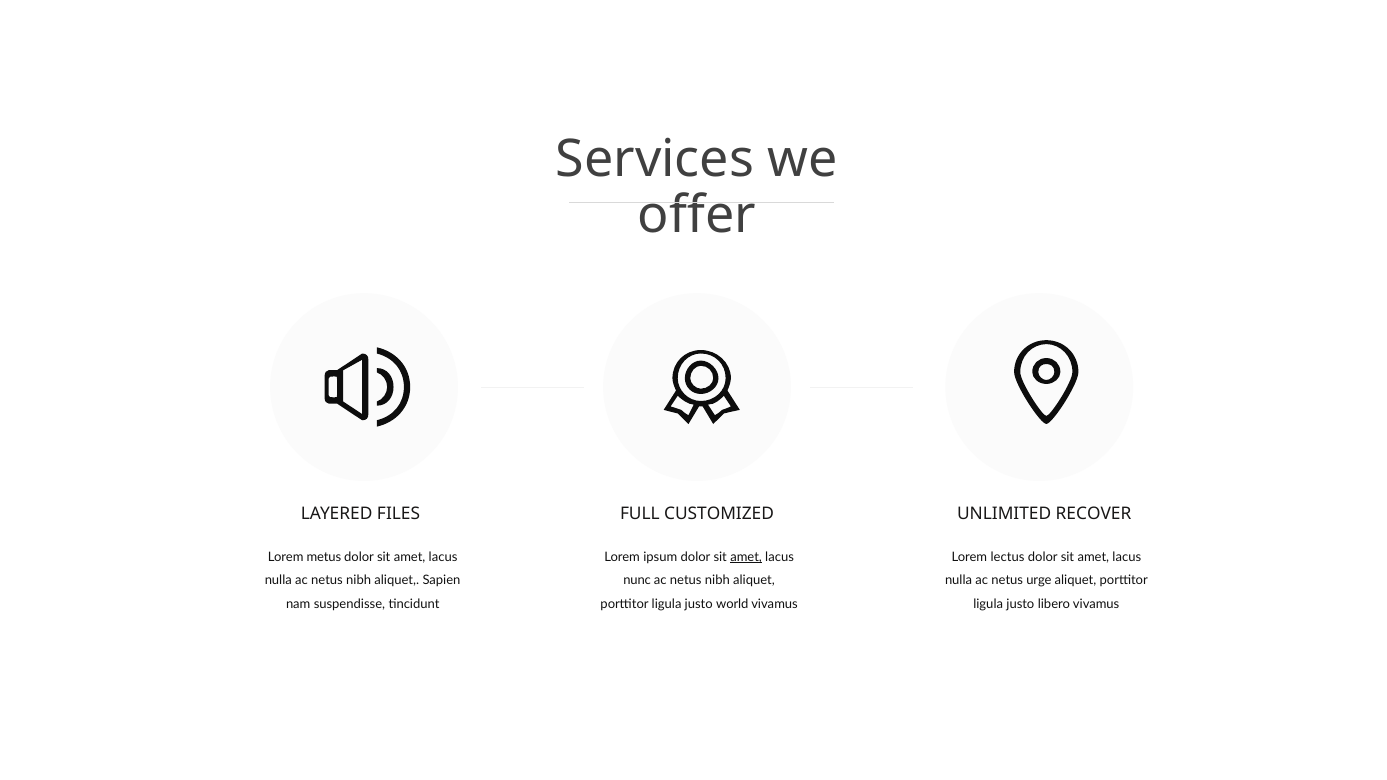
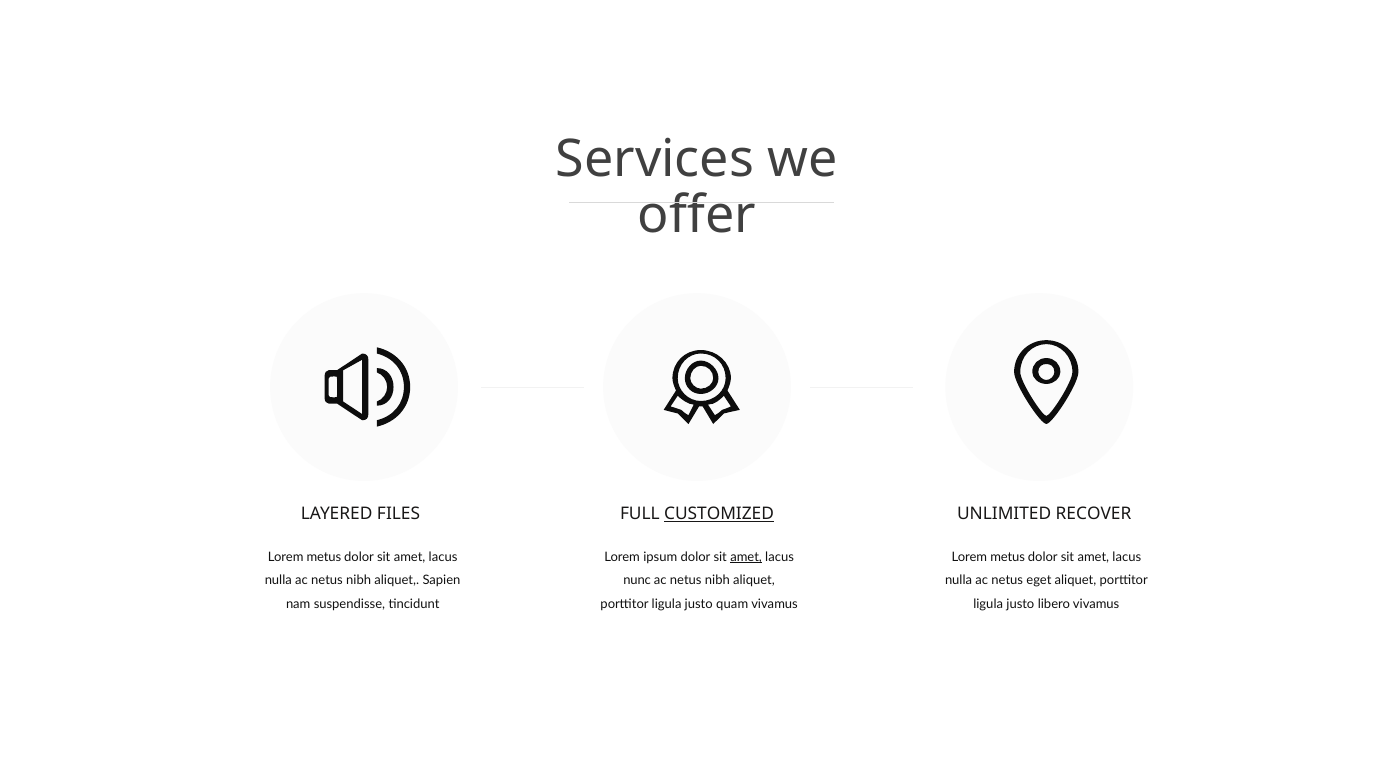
CUSTOMIZED underline: none -> present
lectus at (1008, 557): lectus -> metus
urge: urge -> eget
world: world -> quam
